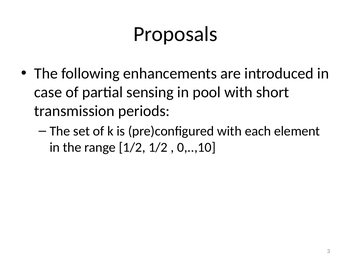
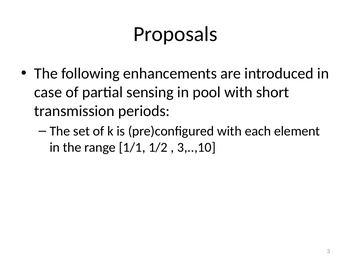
range 1/2: 1/2 -> 1/1
0,..,10: 0,..,10 -> 3,..,10
